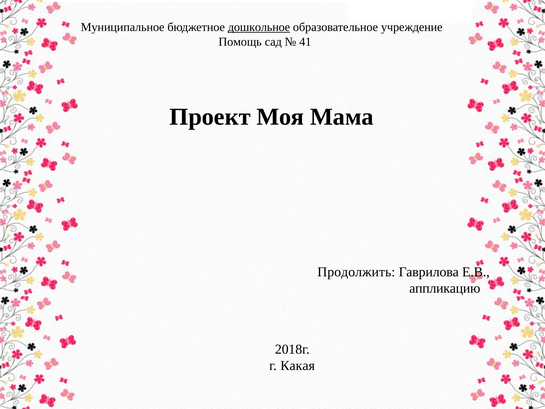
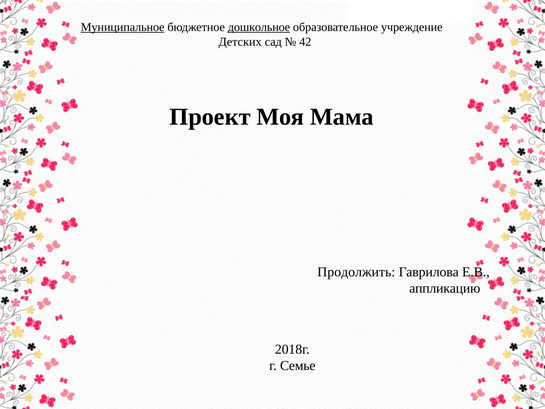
Муниципальное underline: none -> present
Помощь: Помощь -> Детских
41: 41 -> 42
Какая: Какая -> Семье
